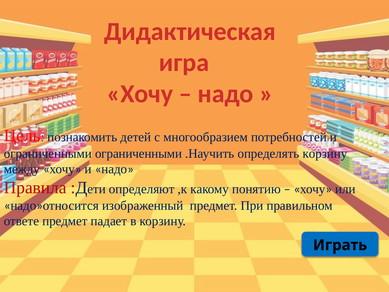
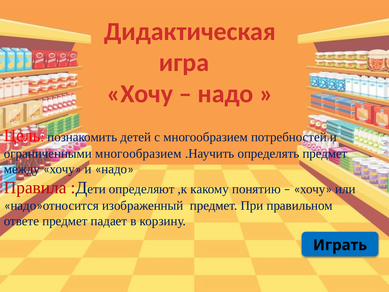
ограниченными ограниченными: ограниченными -> многообразием
определять корзину: корзину -> предмет
